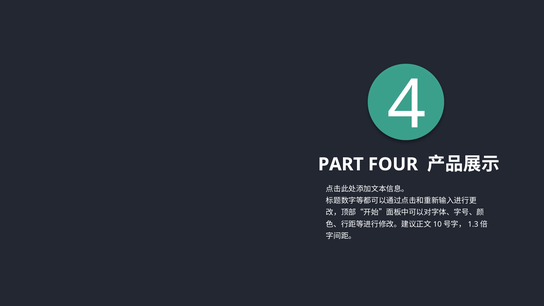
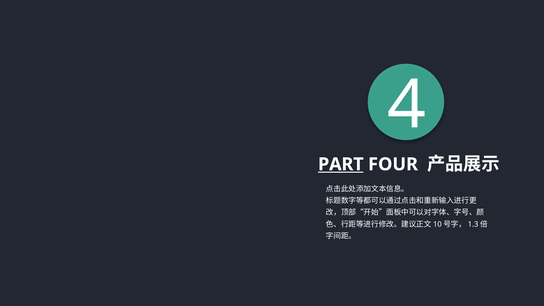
PART underline: none -> present
